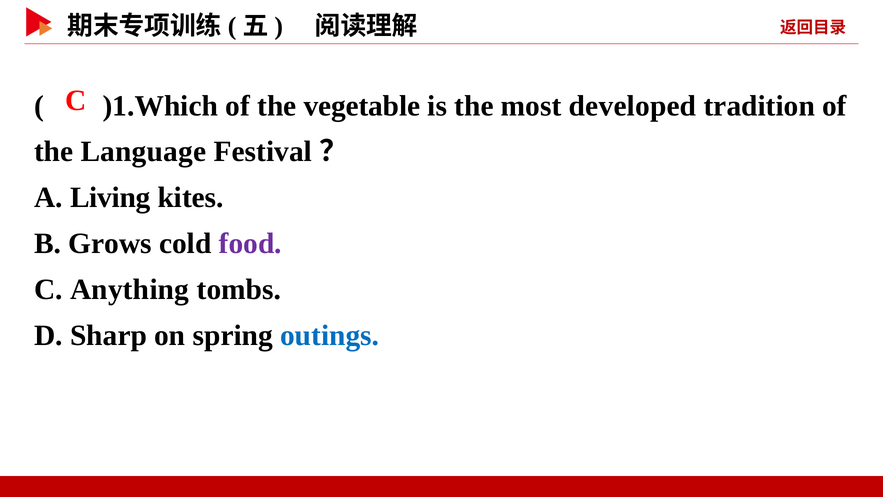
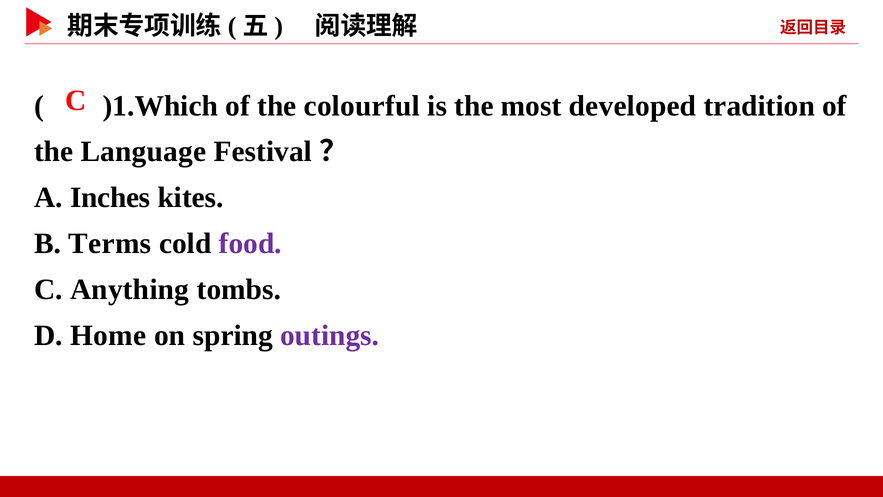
vegetable: vegetable -> colourful
Living: Living -> Inches
Grows: Grows -> Terms
Sharp: Sharp -> Home
outings colour: blue -> purple
